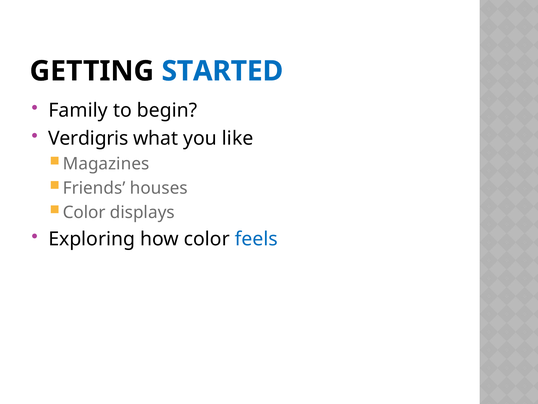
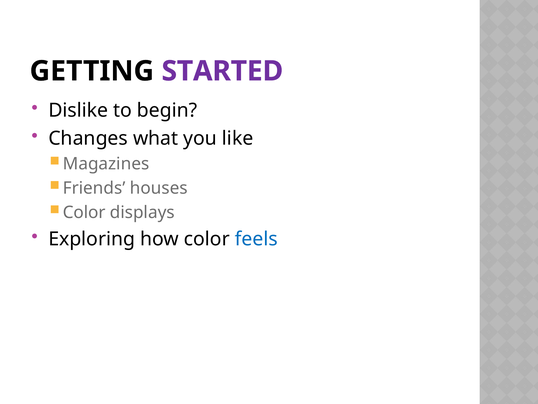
STARTED colour: blue -> purple
Family: Family -> Dislike
Verdigris: Verdigris -> Changes
